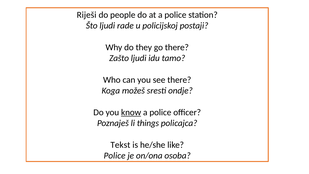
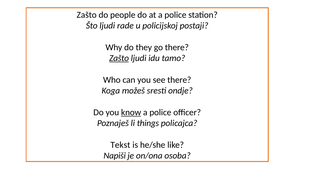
Riješi at (87, 15): Riješi -> Zašto
Zašto at (119, 58) underline: none -> present
Police at (115, 156): Police -> Napiši
